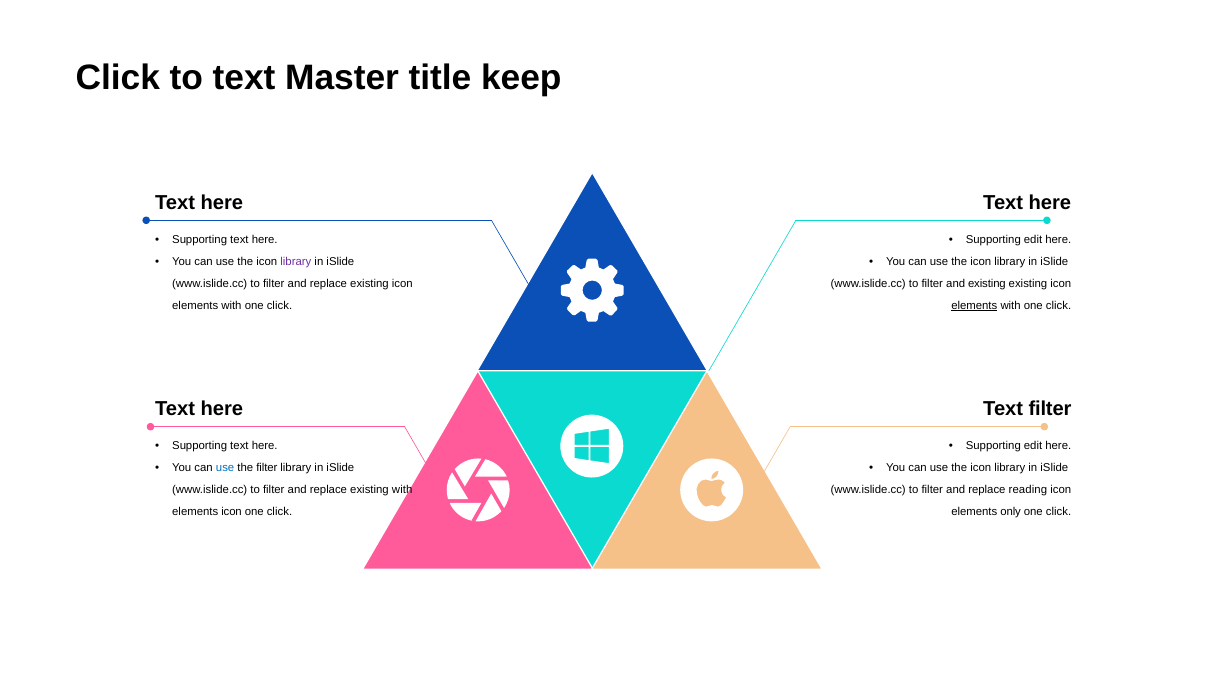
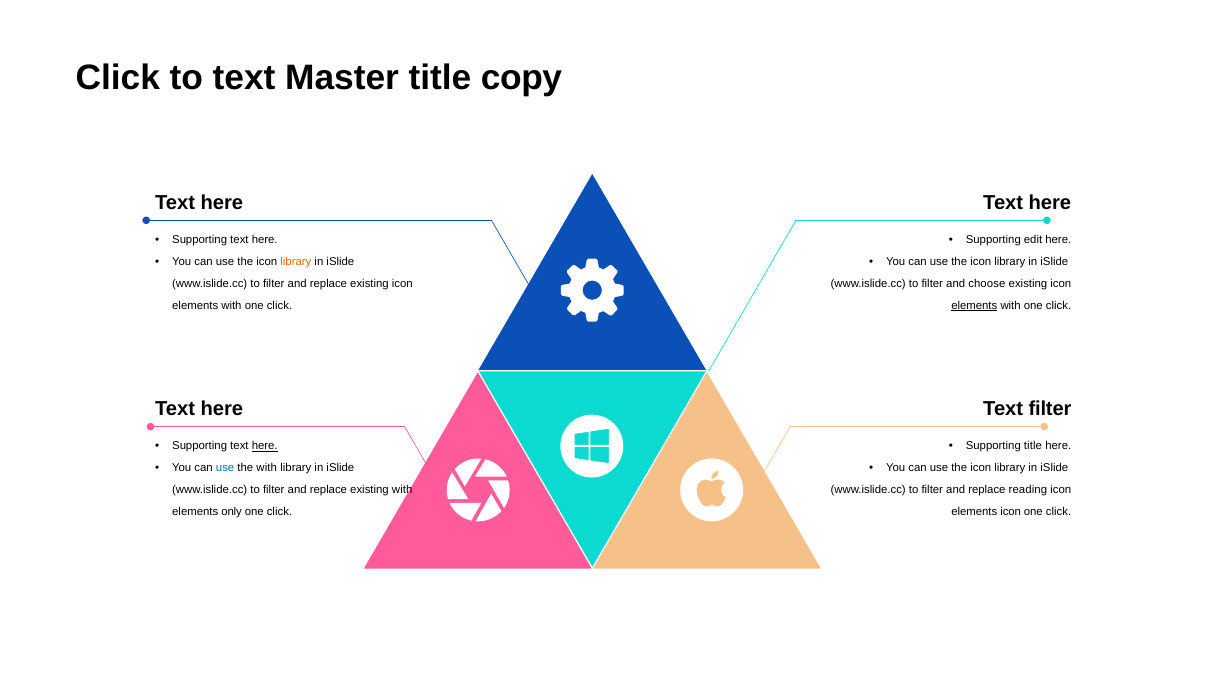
keep: keep -> copy
library at (296, 262) colour: purple -> orange
and existing: existing -> choose
here at (265, 446) underline: none -> present
edit at (1033, 447): edit -> title
the filter: filter -> with
elements icon: icon -> only
elements only: only -> icon
